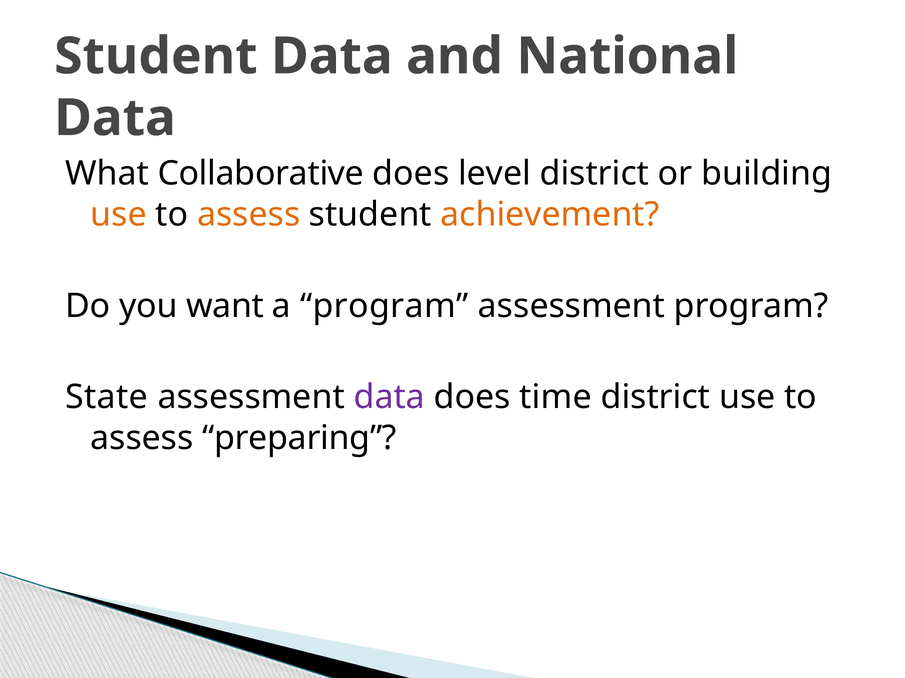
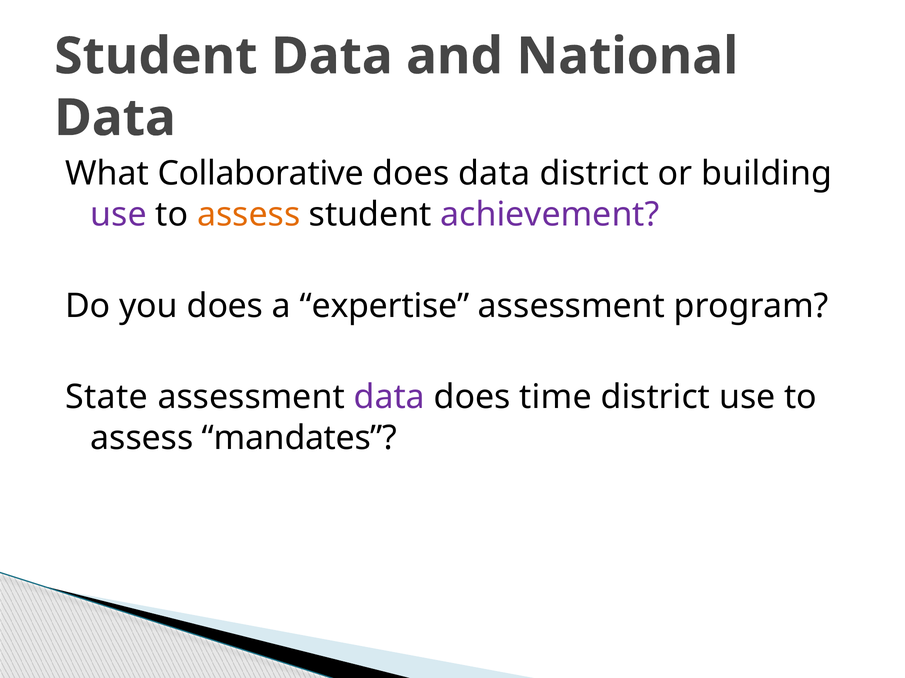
does level: level -> data
use at (119, 215) colour: orange -> purple
achievement colour: orange -> purple
you want: want -> does
a program: program -> expertise
preparing: preparing -> mandates
